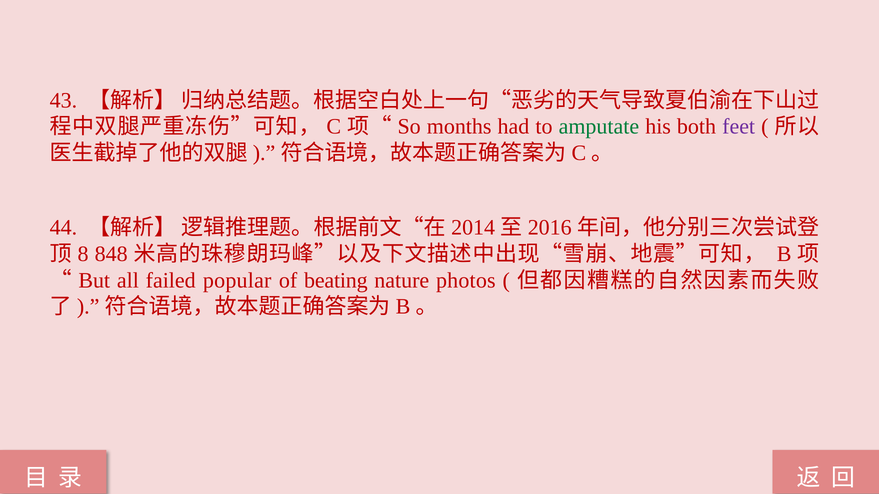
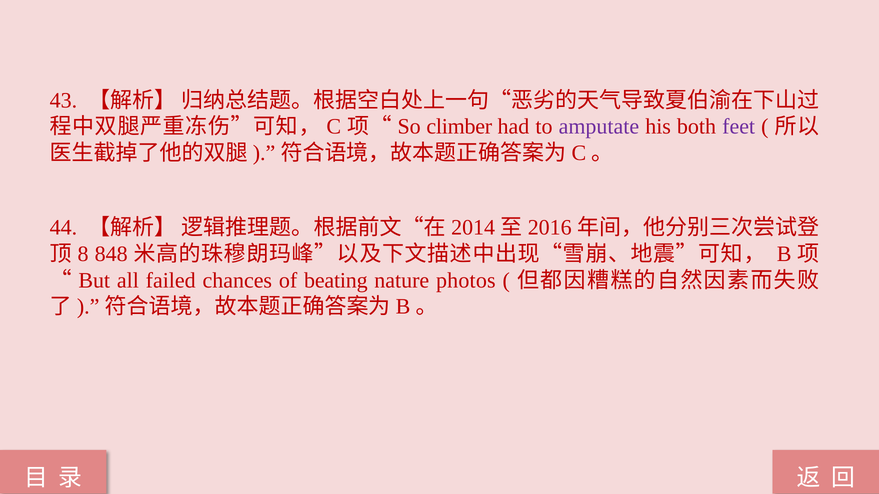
months: months -> climber
amputate colour: green -> purple
popular: popular -> chances
